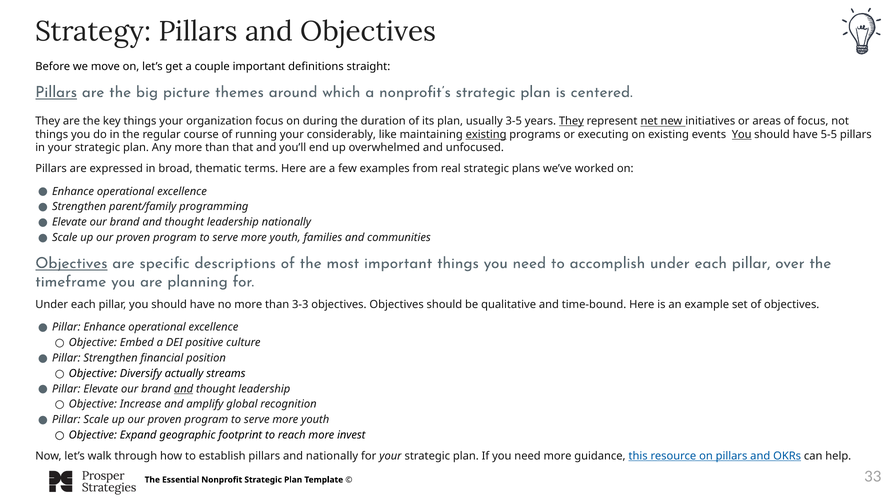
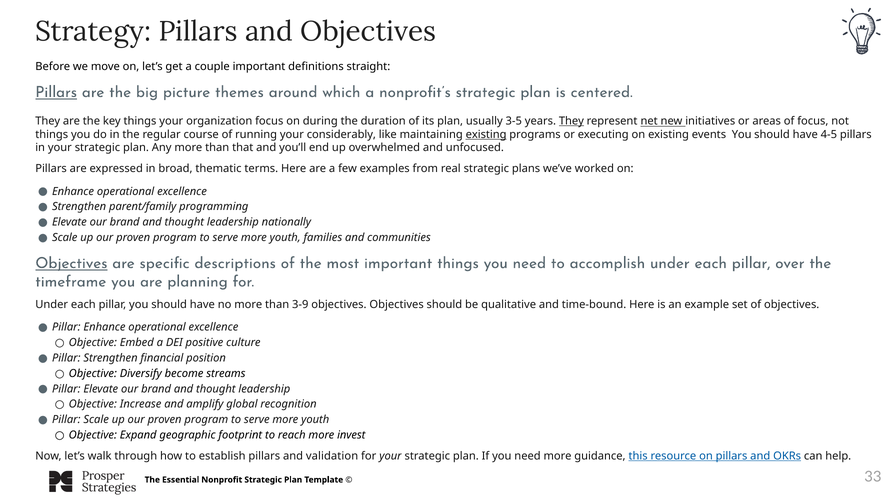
You at (742, 134) underline: present -> none
5-5: 5-5 -> 4-5
3-3: 3-3 -> 3-9
actually: actually -> become
and at (184, 389) underline: present -> none
and nationally: nationally -> validation
